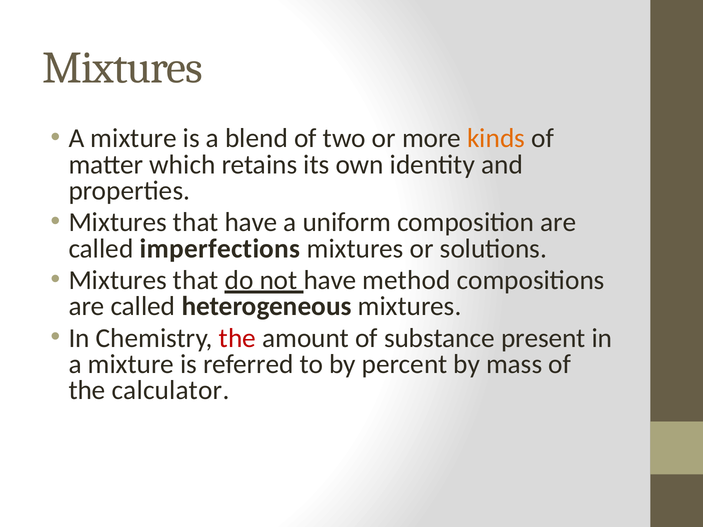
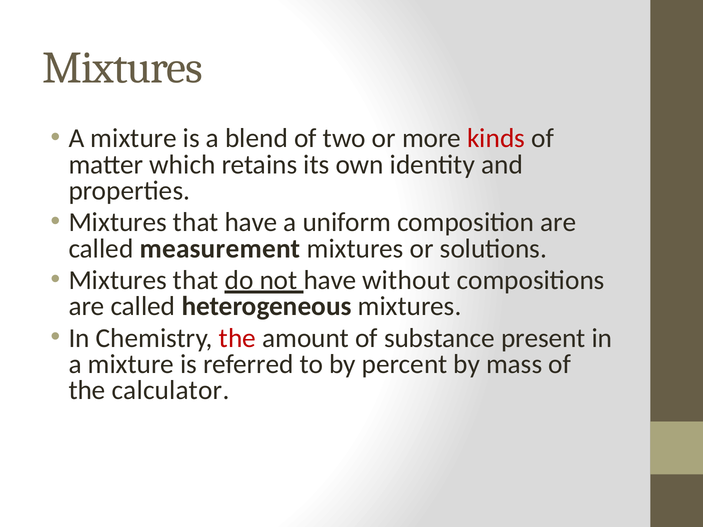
kinds colour: orange -> red
imperfections: imperfections -> measurement
method: method -> without
